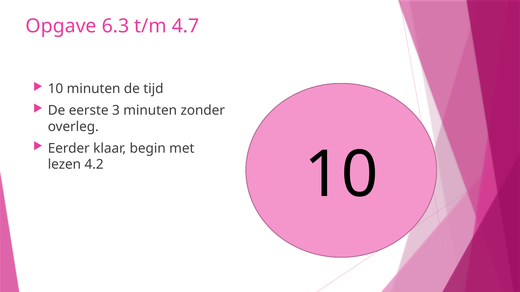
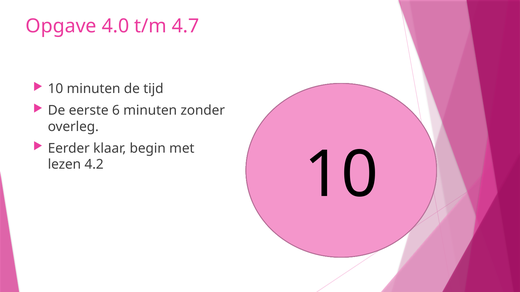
6.3: 6.3 -> 4.0
3: 3 -> 6
